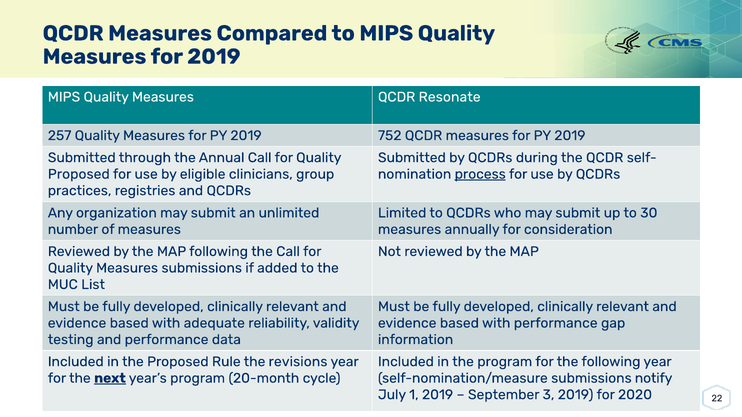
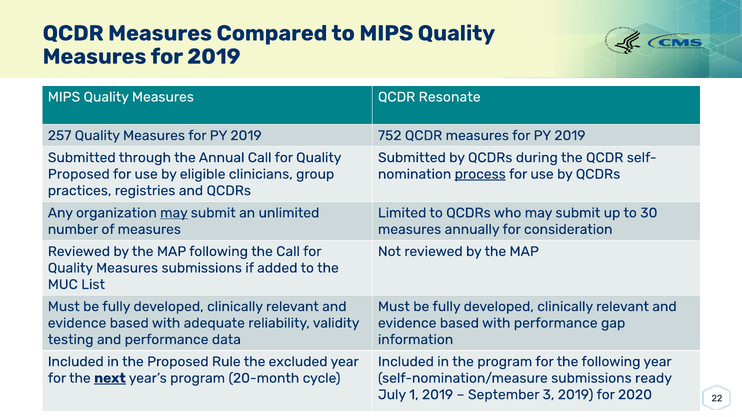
may at (174, 213) underline: none -> present
revisions: revisions -> excluded
notify: notify -> ready
